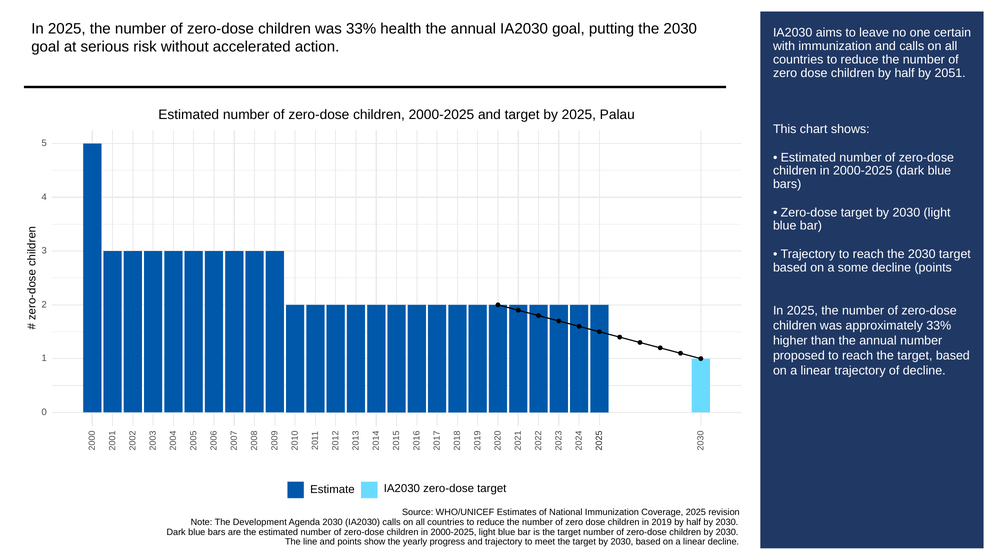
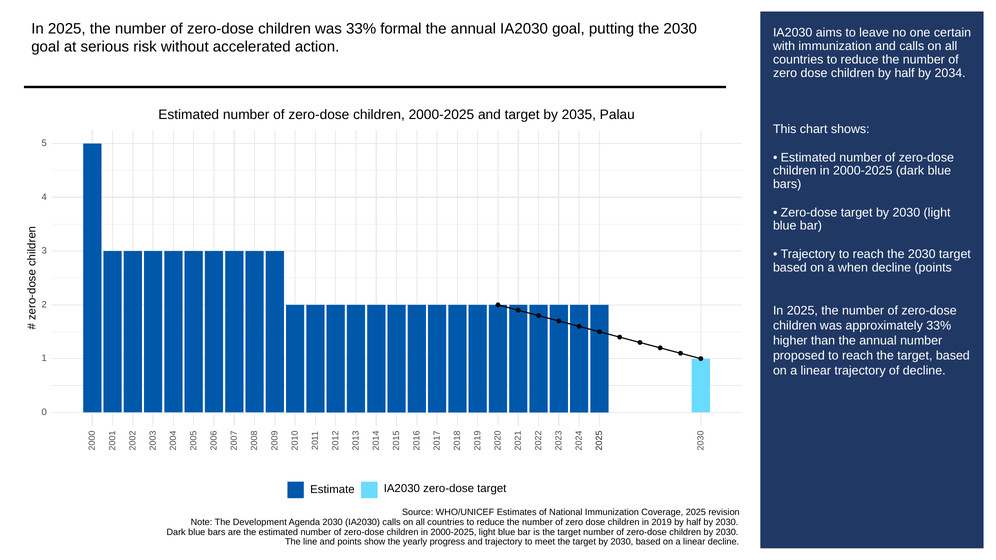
health: health -> formal
2051: 2051 -> 2034
by 2025: 2025 -> 2035
some: some -> when
